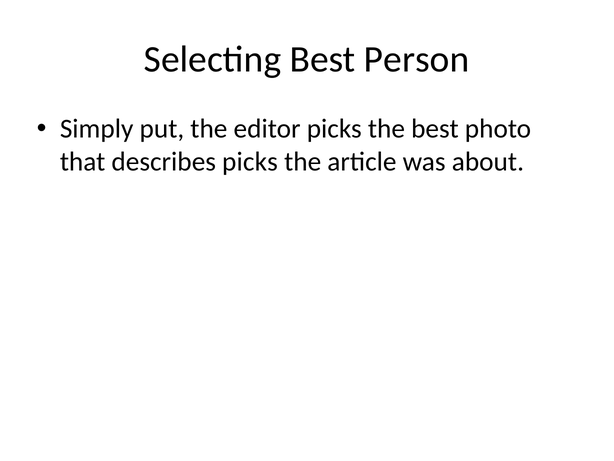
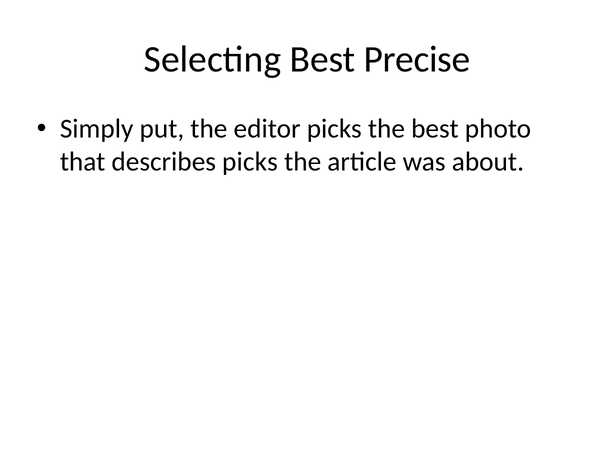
Person: Person -> Precise
